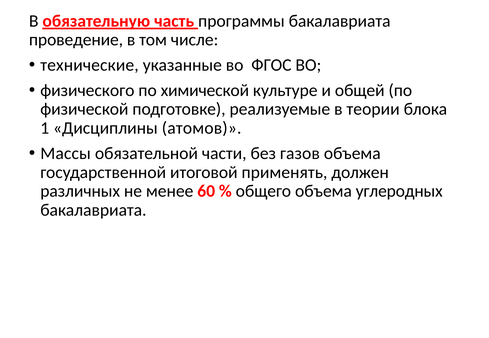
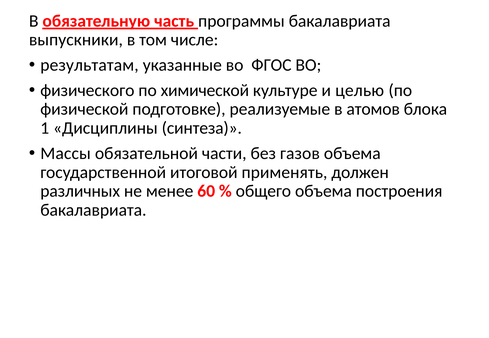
проведение: проведение -> выпускники
технические: технические -> результатам
общей: общей -> целью
теории: теории -> атомов
атомов: атомов -> синтеза
углеродных: углеродных -> построения
